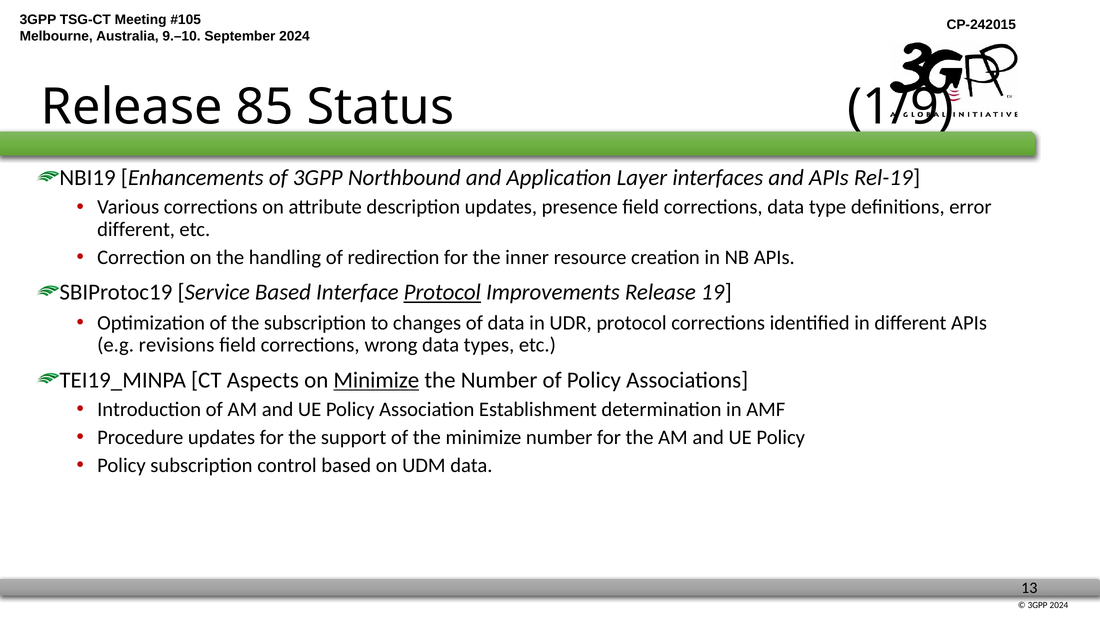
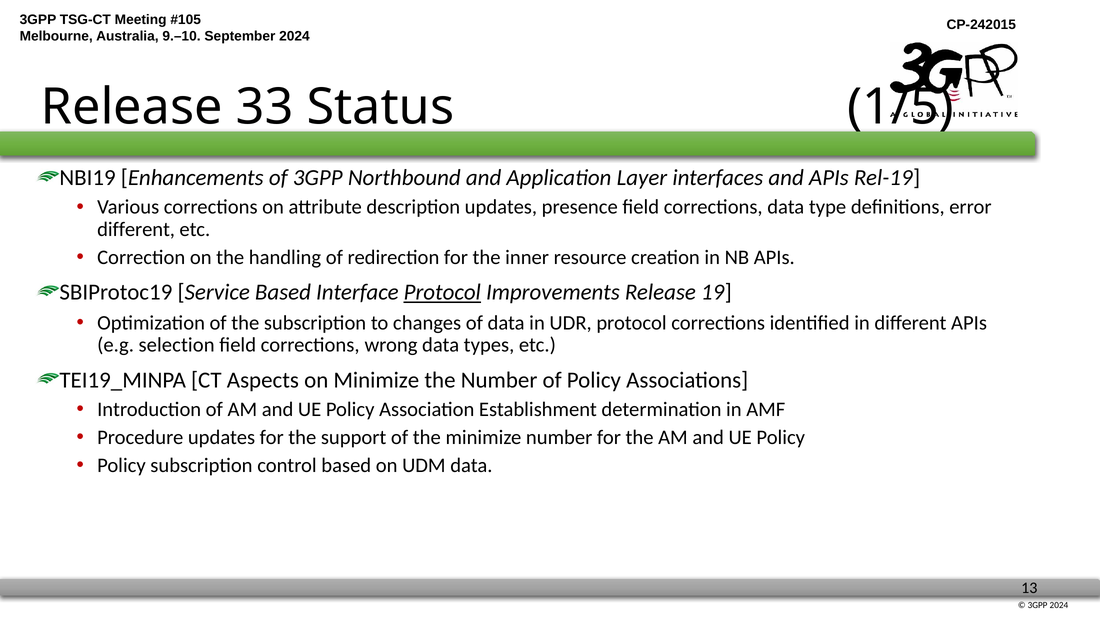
85: 85 -> 33
1/9: 1/9 -> 1/5
revisions: revisions -> selection
Minimize at (376, 380) underline: present -> none
